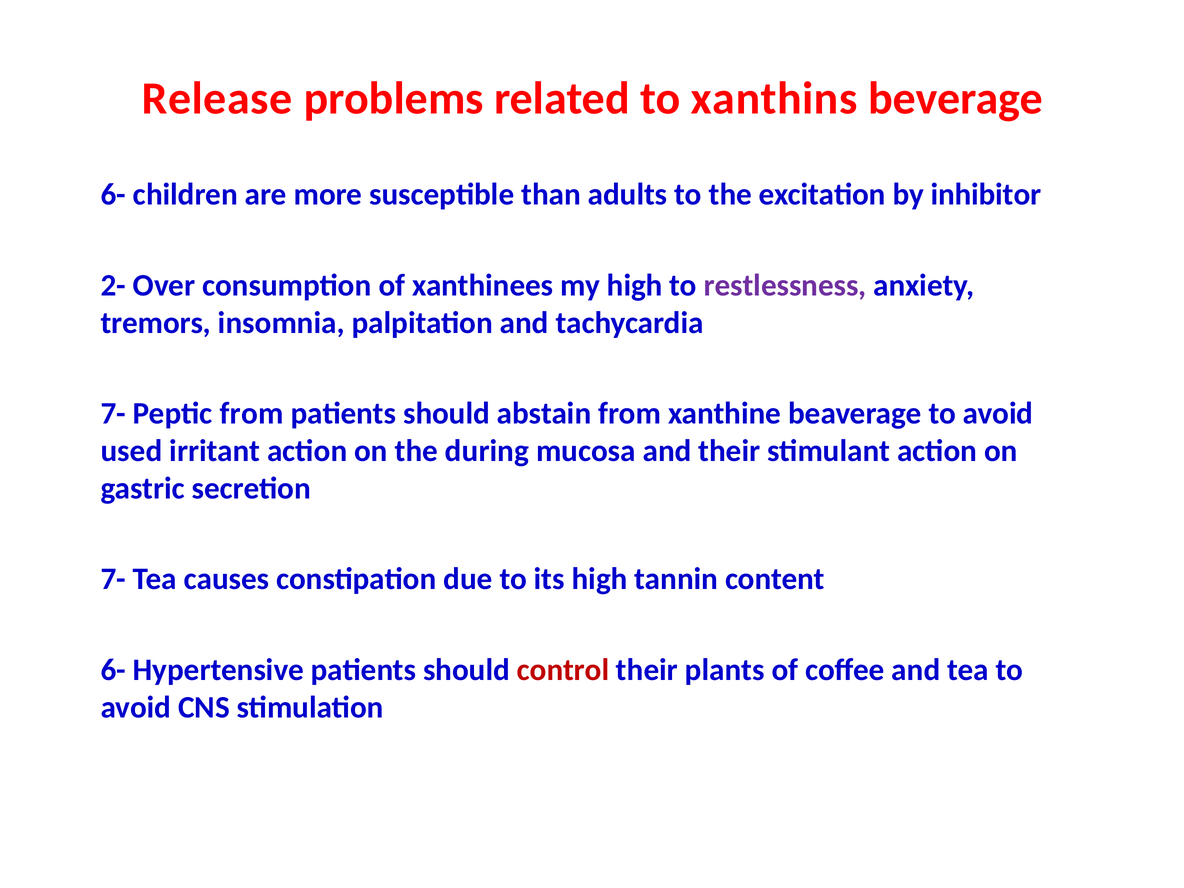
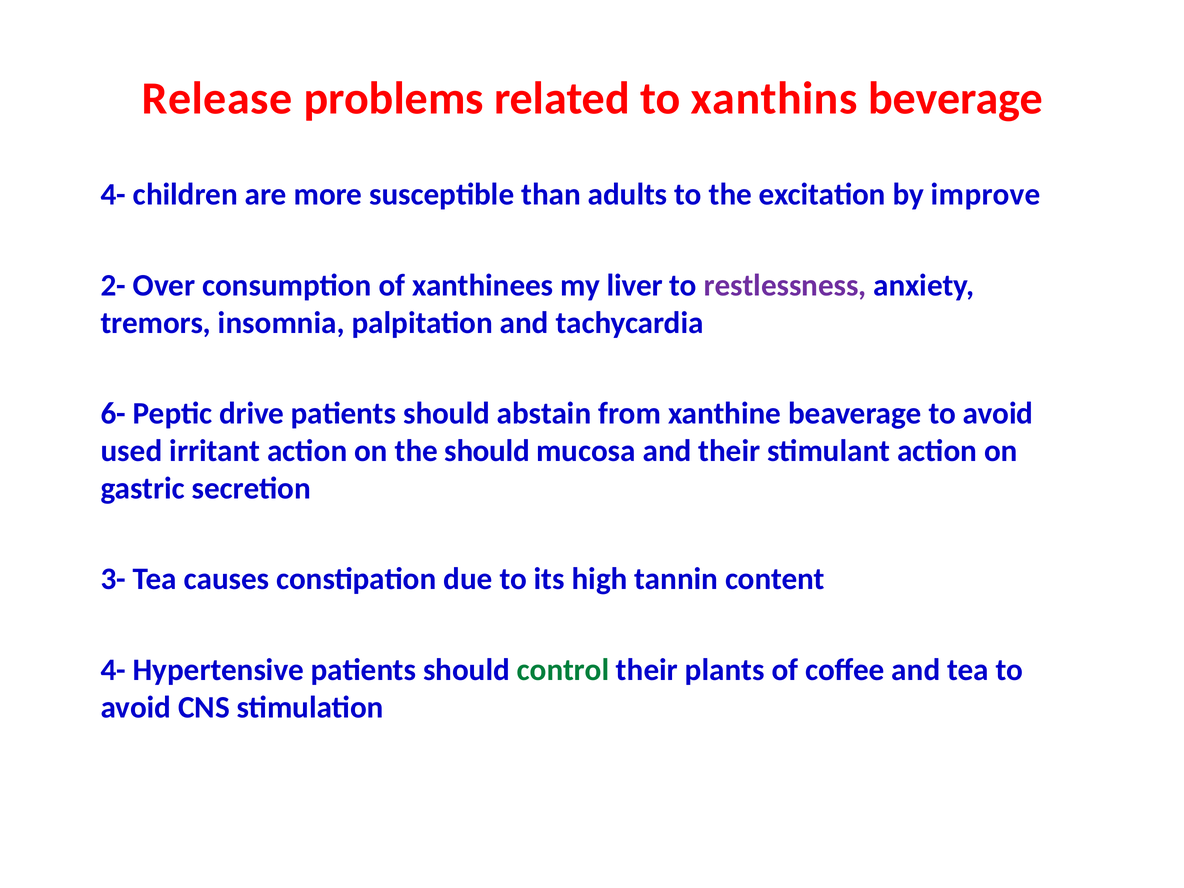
6- at (113, 195): 6- -> 4-
inhibitor: inhibitor -> improve
my high: high -> liver
7- at (113, 413): 7- -> 6-
Peptic from: from -> drive
the during: during -> should
7- at (113, 579): 7- -> 3-
6- at (113, 670): 6- -> 4-
control colour: red -> green
